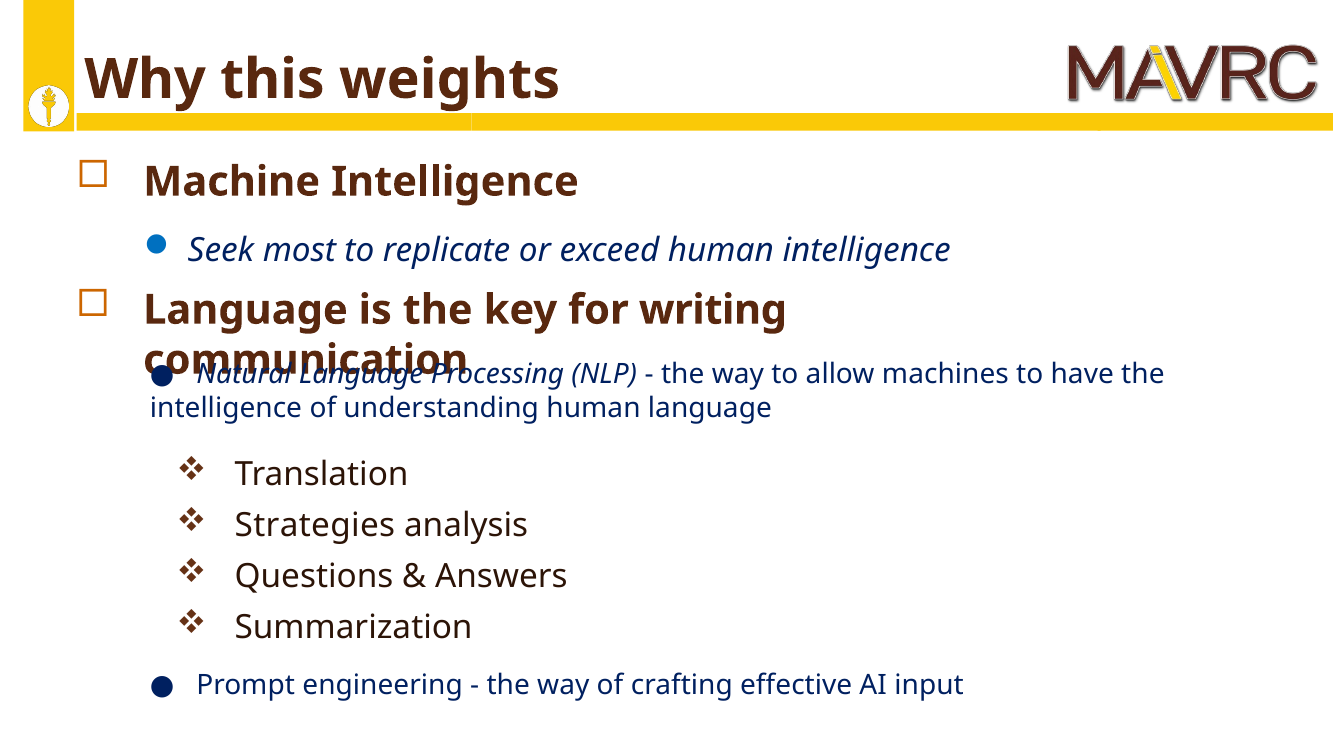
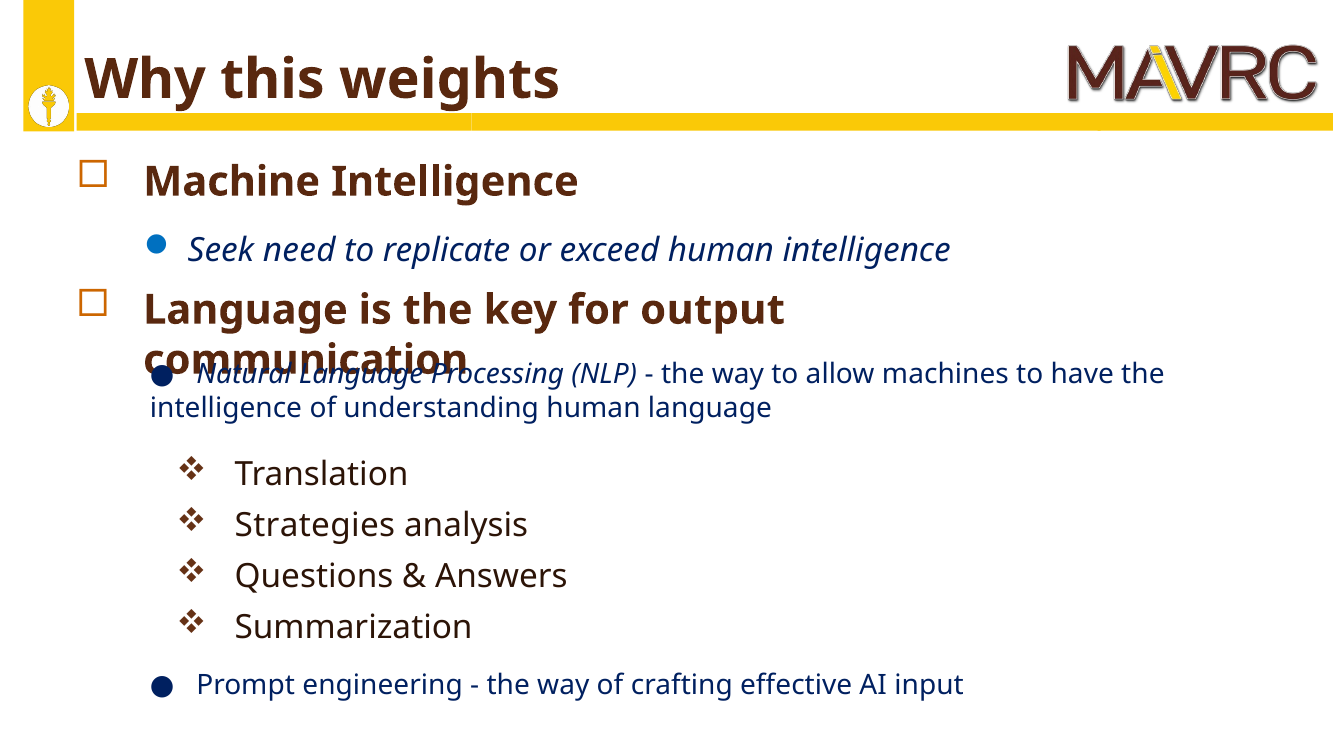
most: most -> need
writing: writing -> output
